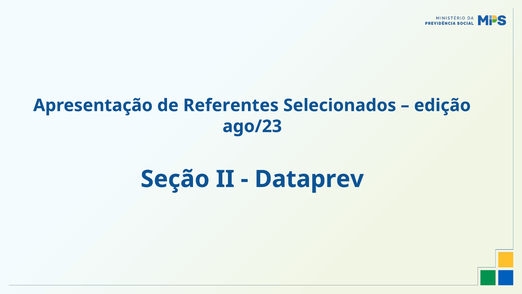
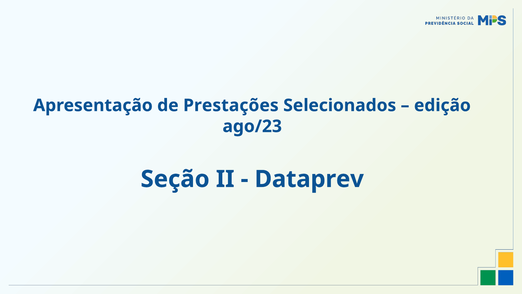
Referentes: Referentes -> Prestações
